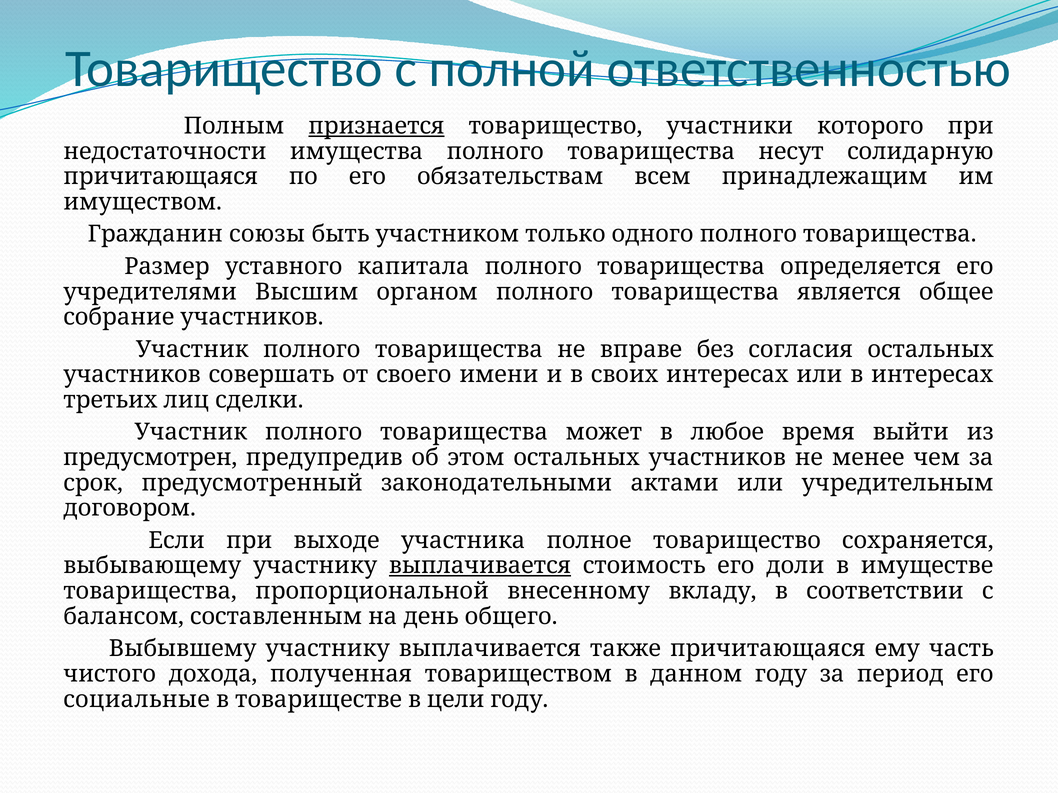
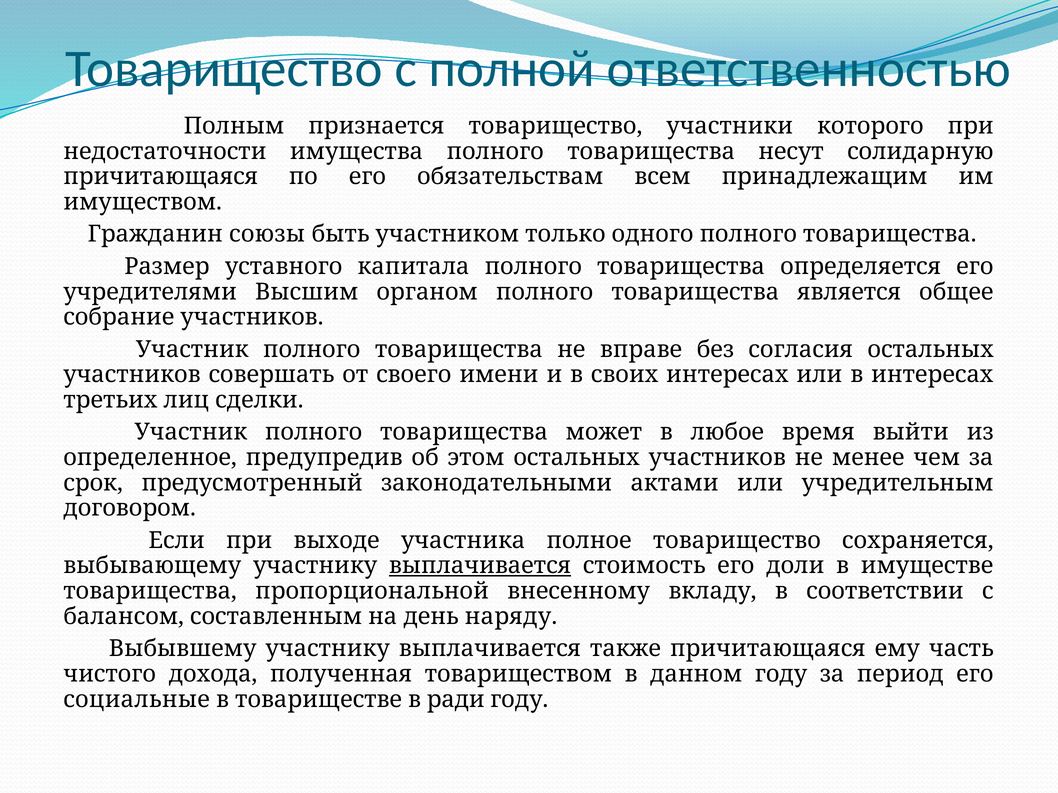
признается underline: present -> none
предусмотрен: предусмотрен -> определенное
общего: общего -> наряду
цели: цели -> ради
